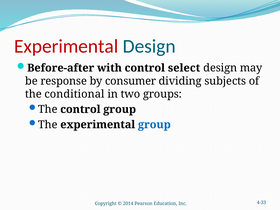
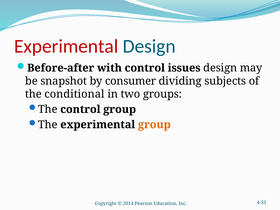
select: select -> issues
response: response -> snapshot
group at (154, 125) colour: blue -> orange
